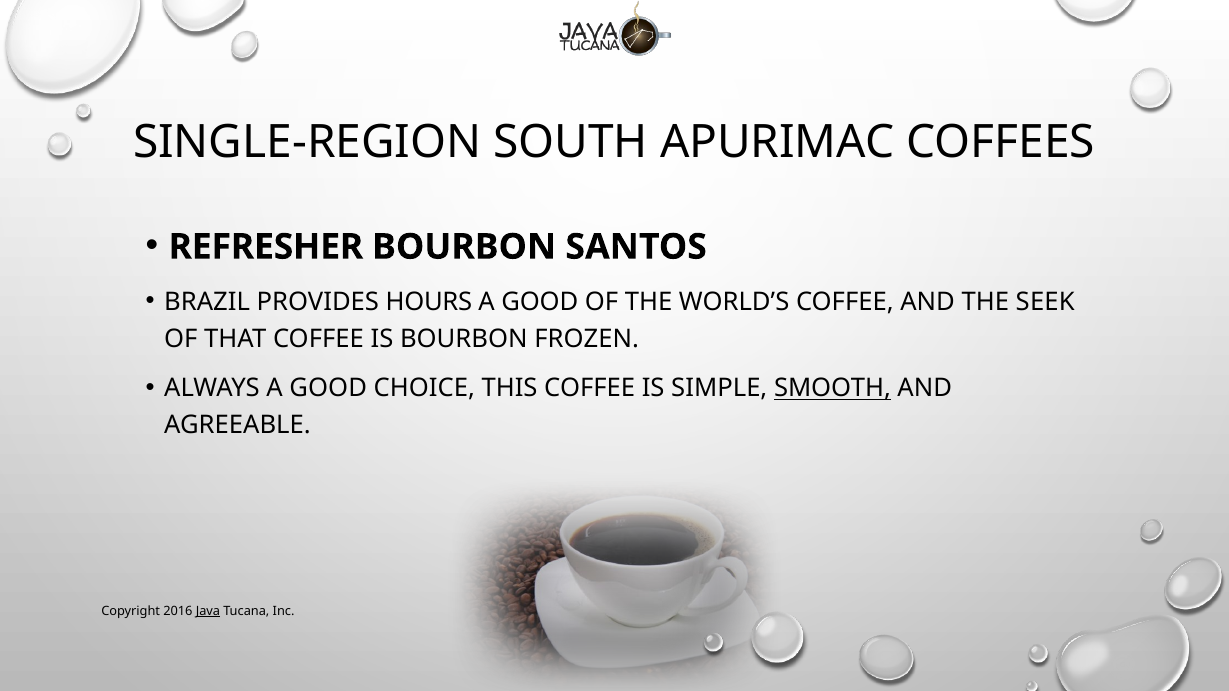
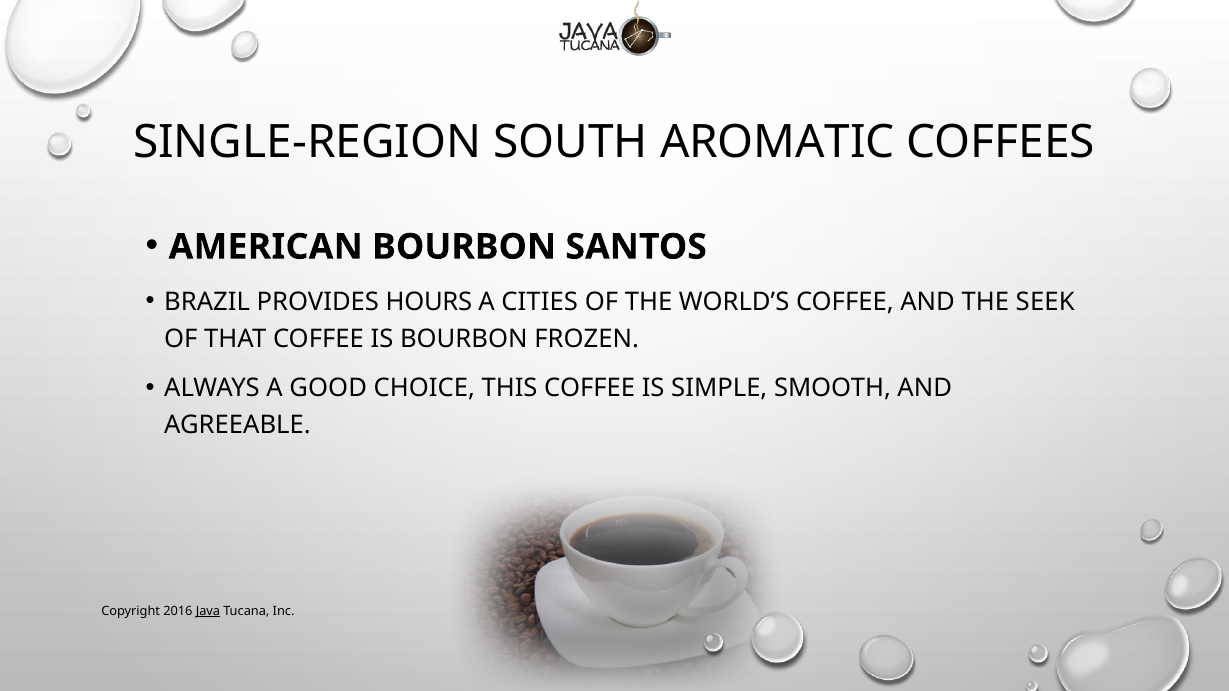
APURIMAC: APURIMAC -> AROMATIC
REFRESHER: REFRESHER -> AMERICAN
GOOD at (540, 302): GOOD -> CITIES
SMOOTH underline: present -> none
